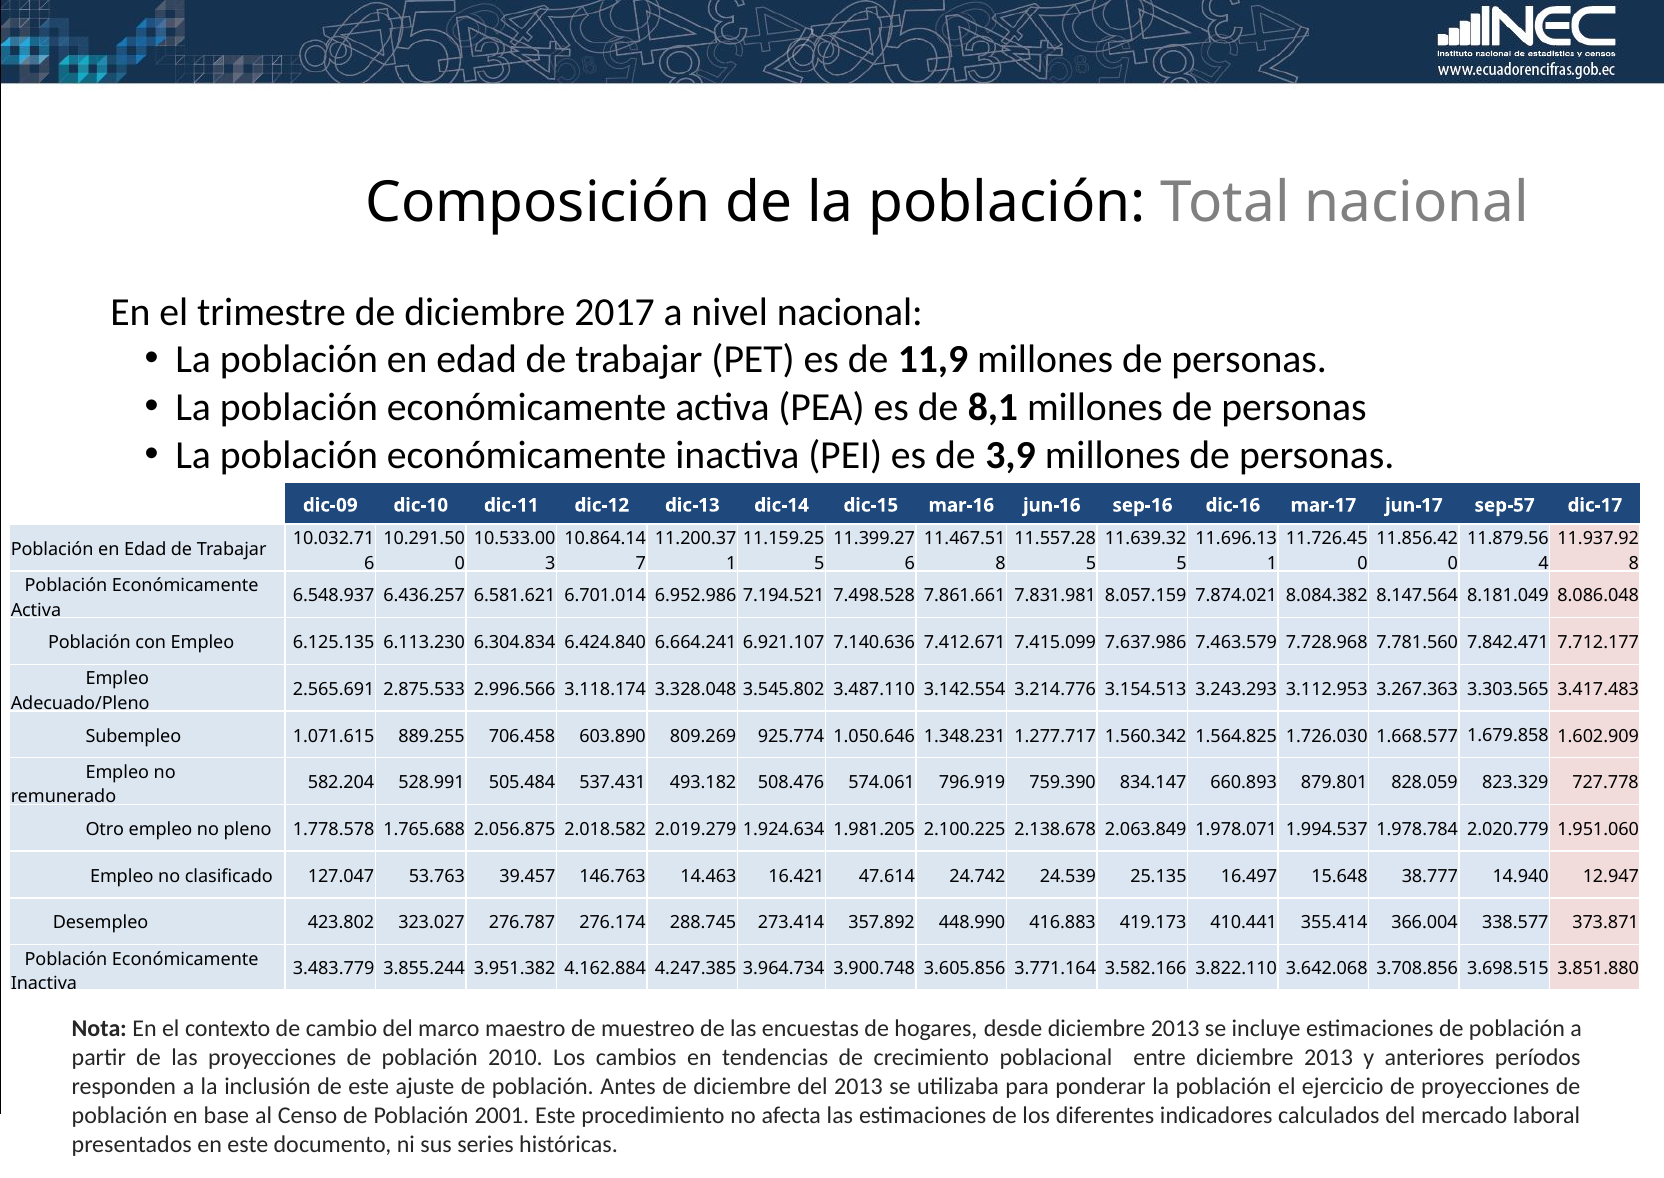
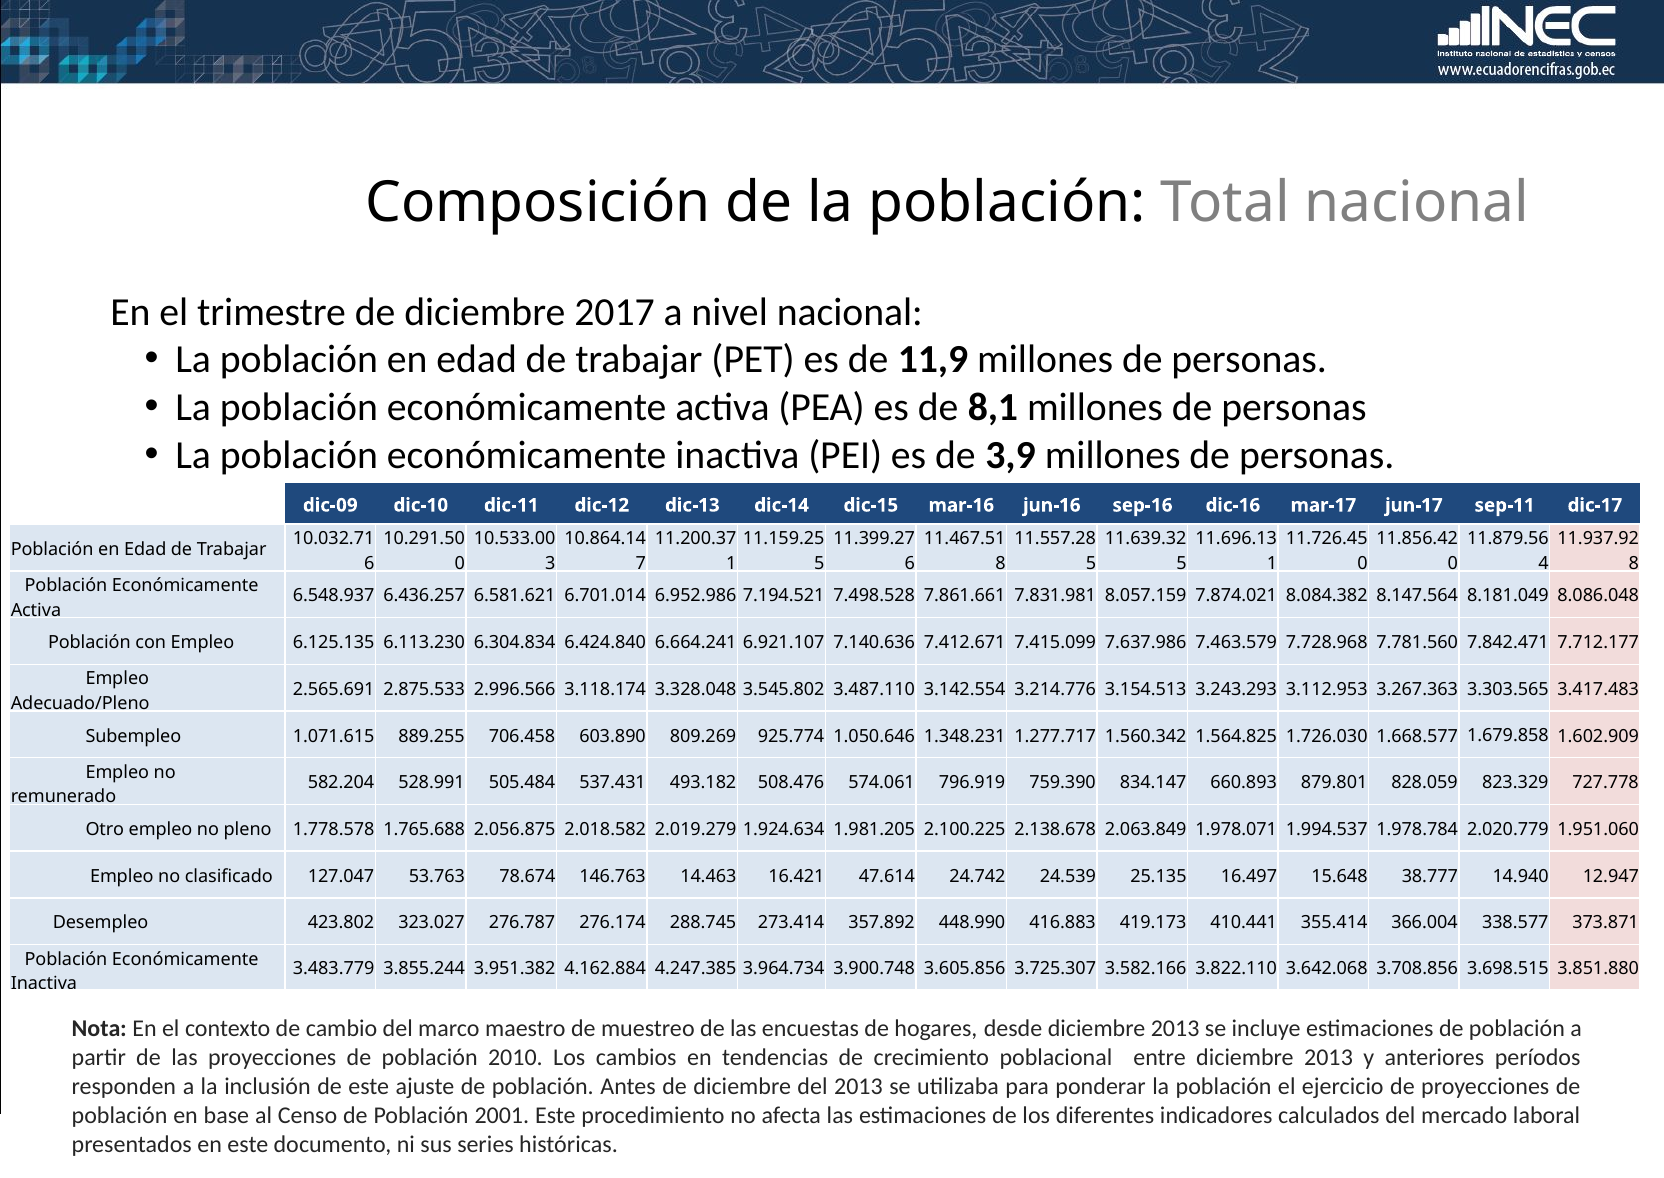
sep-57: sep-57 -> sep-11
39.457: 39.457 -> 78.674
3.771.164: 3.771.164 -> 3.725.307
